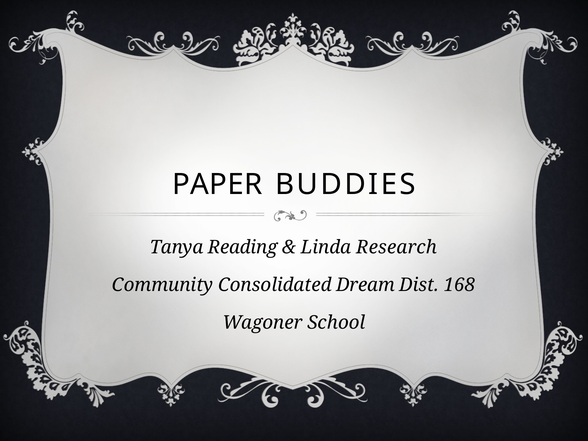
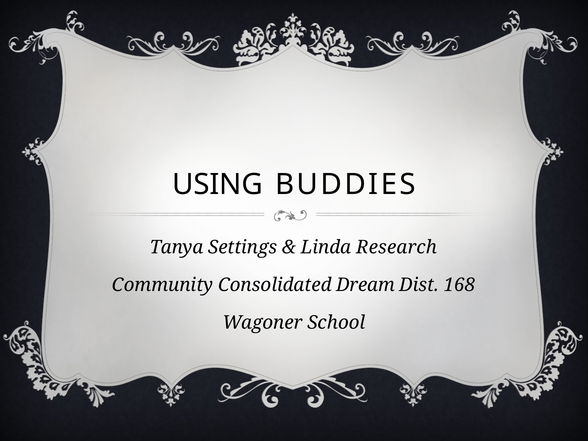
PAPER: PAPER -> USING
Reading: Reading -> Settings
